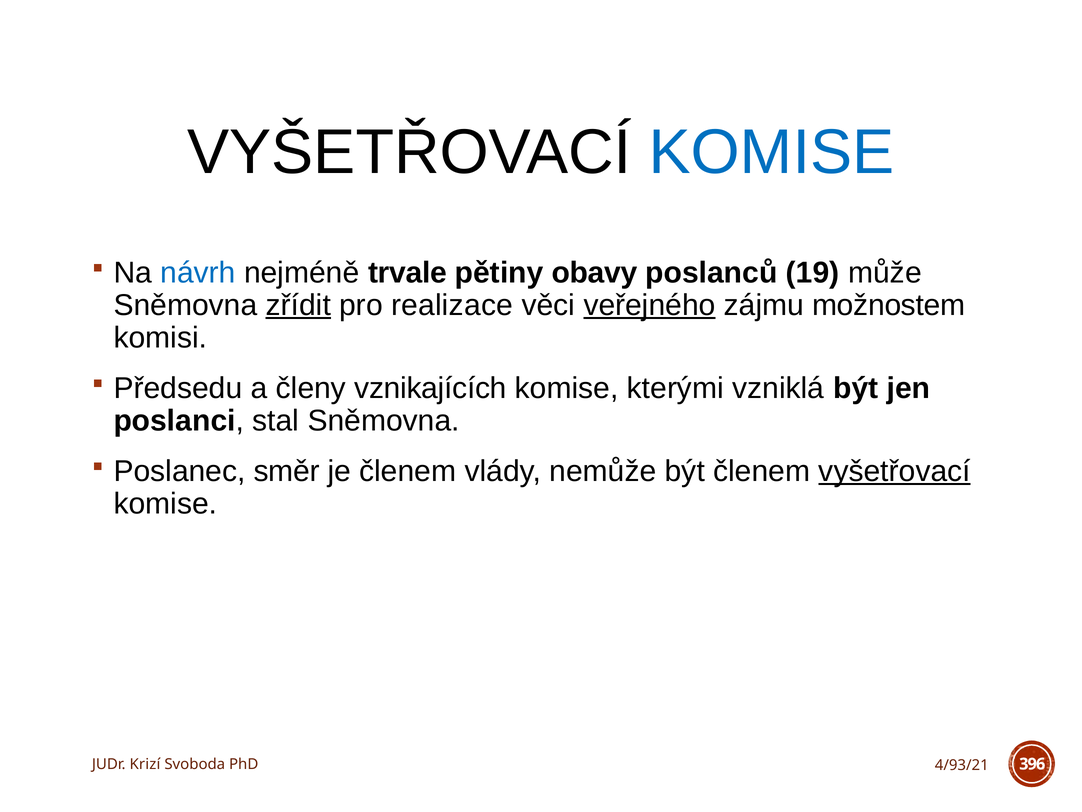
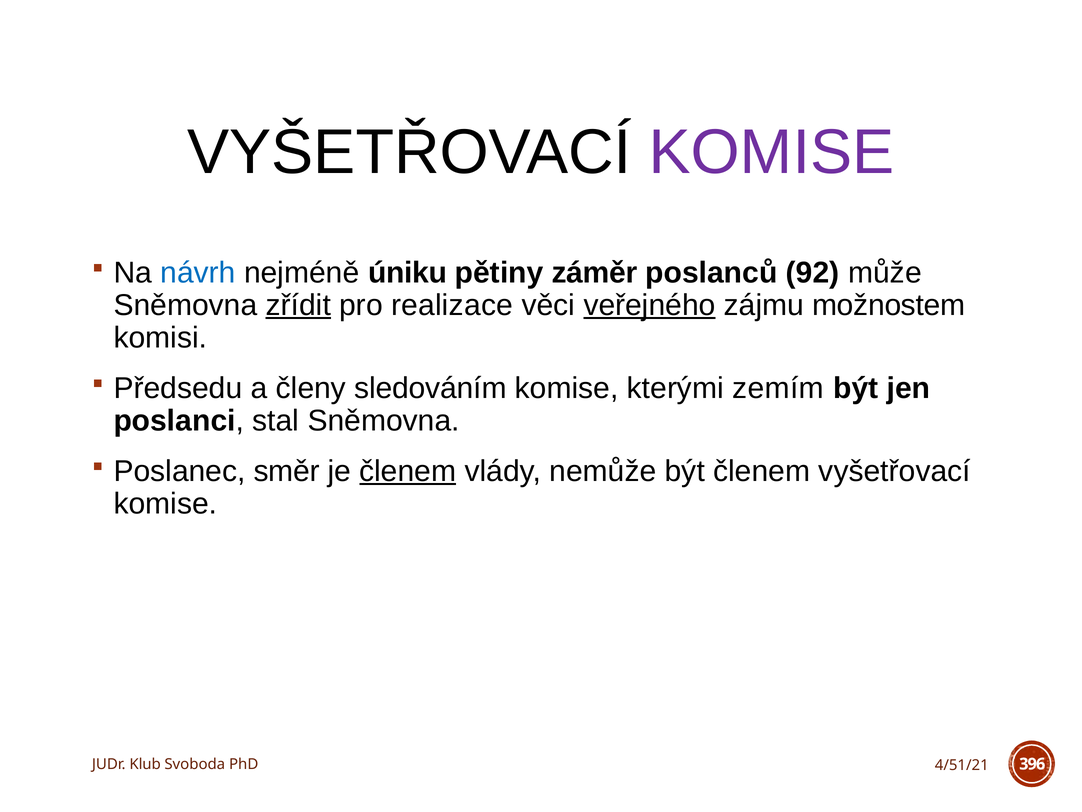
KOMISE at (771, 152) colour: blue -> purple
trvale: trvale -> úniku
obavy: obavy -> záměr
19: 19 -> 92
vznikajících: vznikajících -> sledováním
vzniklá: vzniklá -> zemím
členem at (408, 471) underline: none -> present
vyšetřovací at (895, 471) underline: present -> none
Krizí: Krizí -> Klub
4/93/21: 4/93/21 -> 4/51/21
